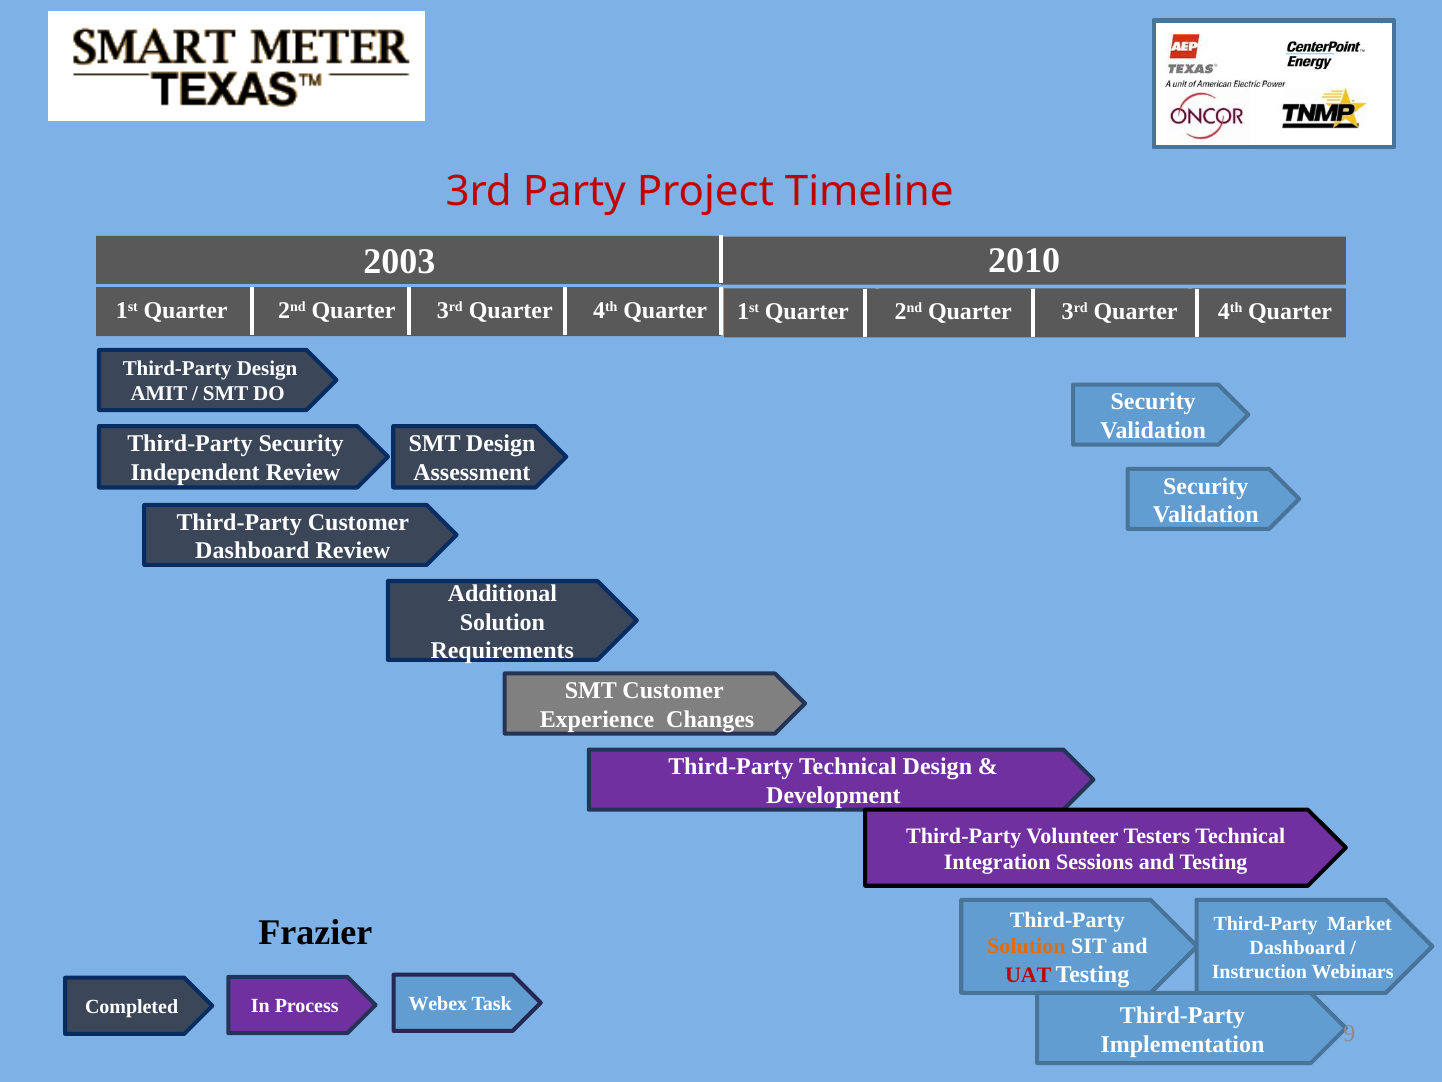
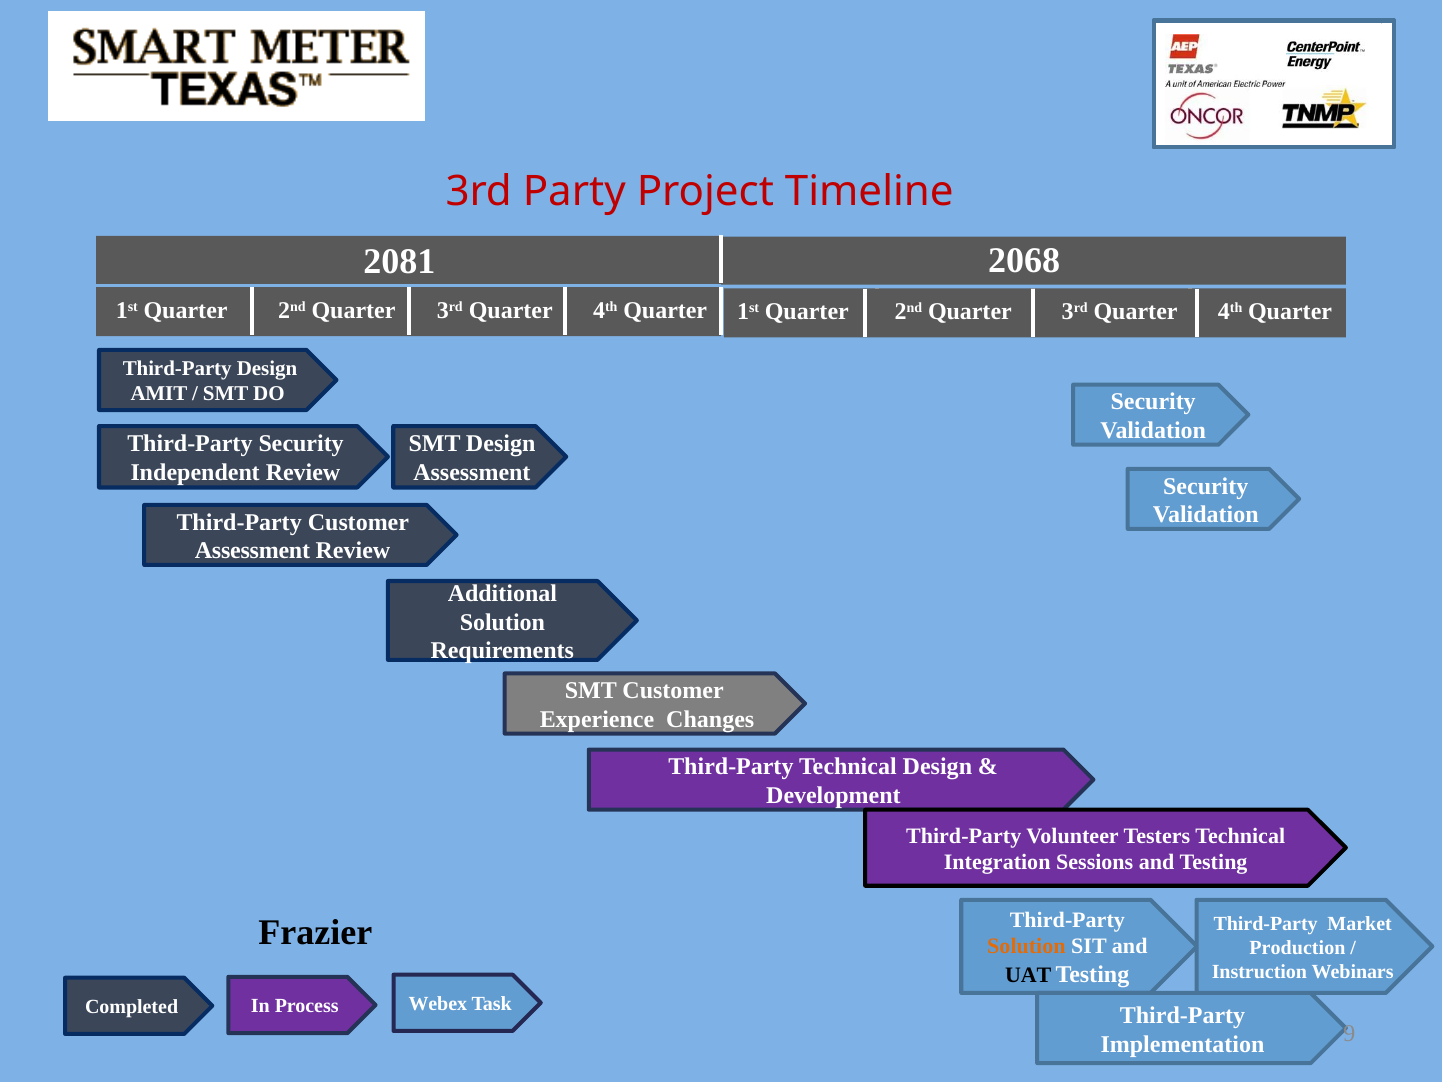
2010: 2010 -> 2068
2003: 2003 -> 2081
Dashboard at (252, 551): Dashboard -> Assessment
Dashboard at (1297, 947): Dashboard -> Production
UAT colour: red -> black
